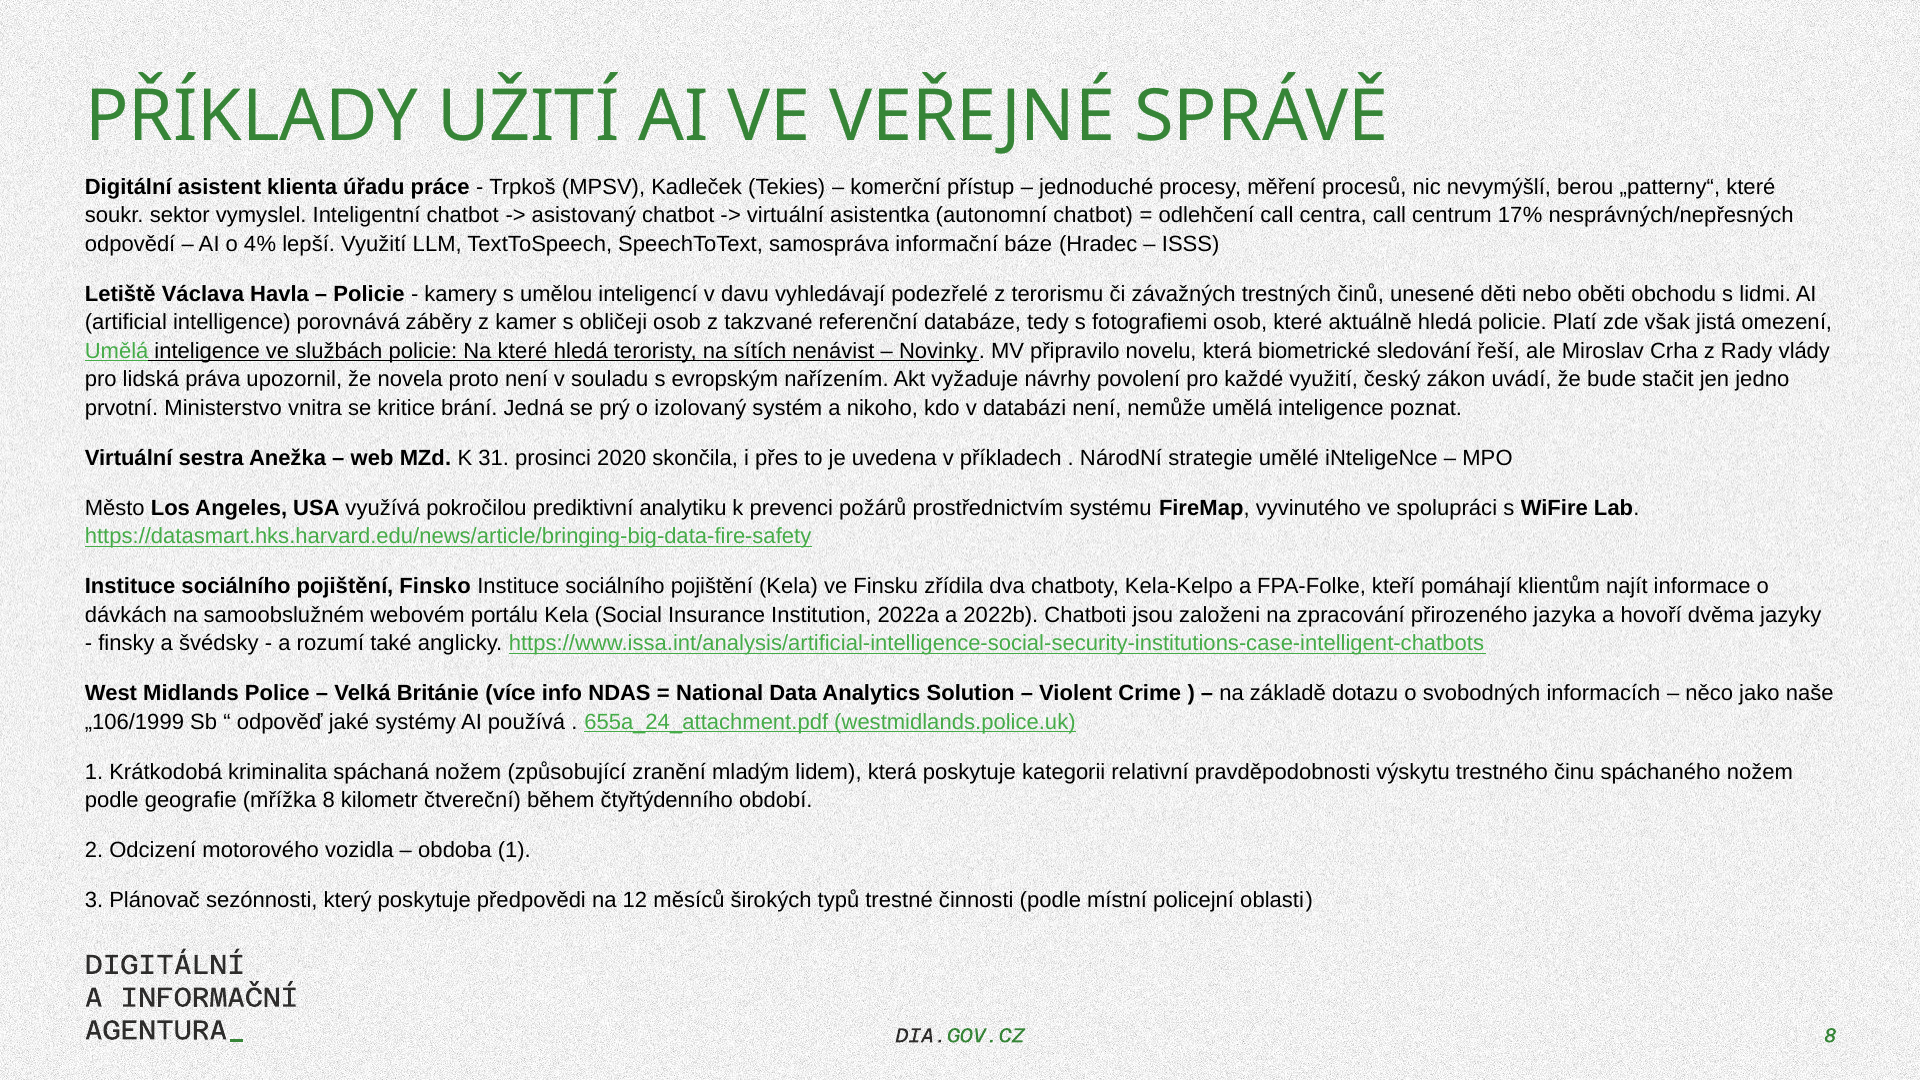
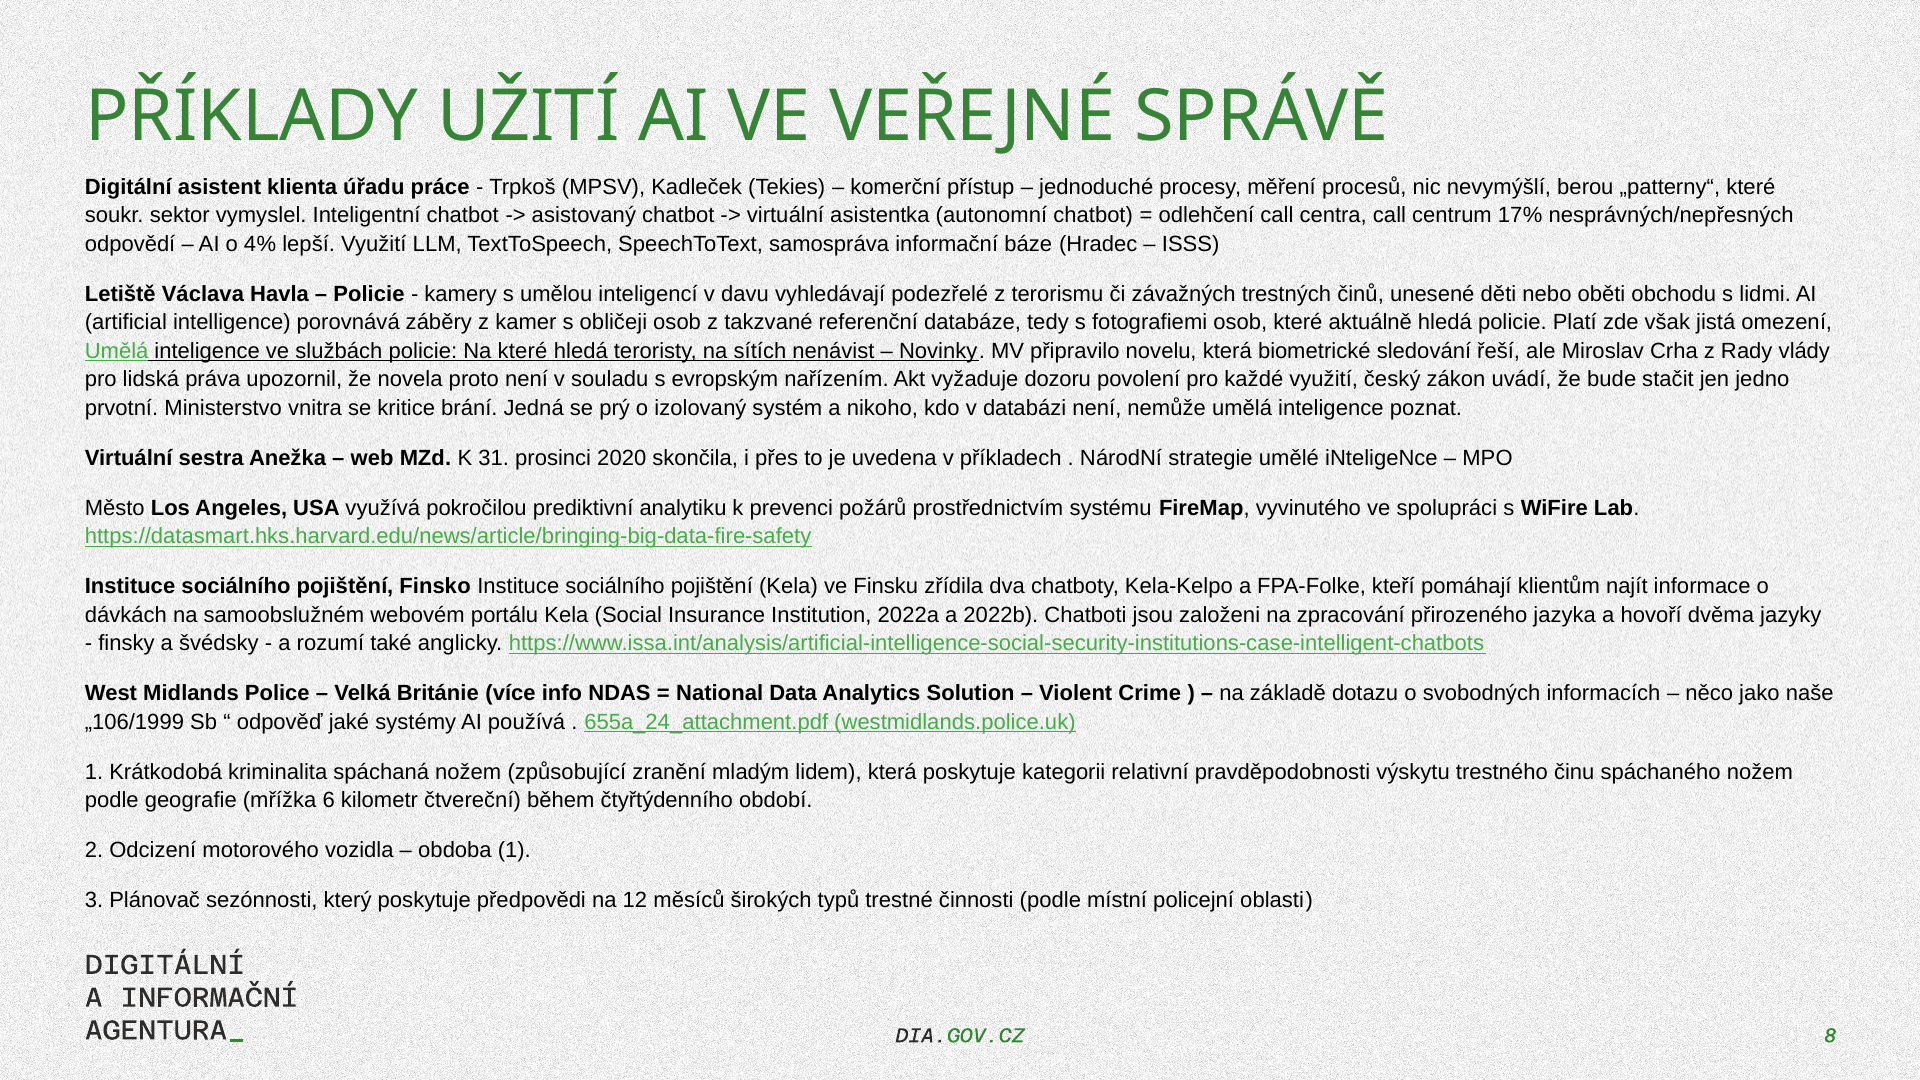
návrhy: návrhy -> dozoru
mřížka 8: 8 -> 6
